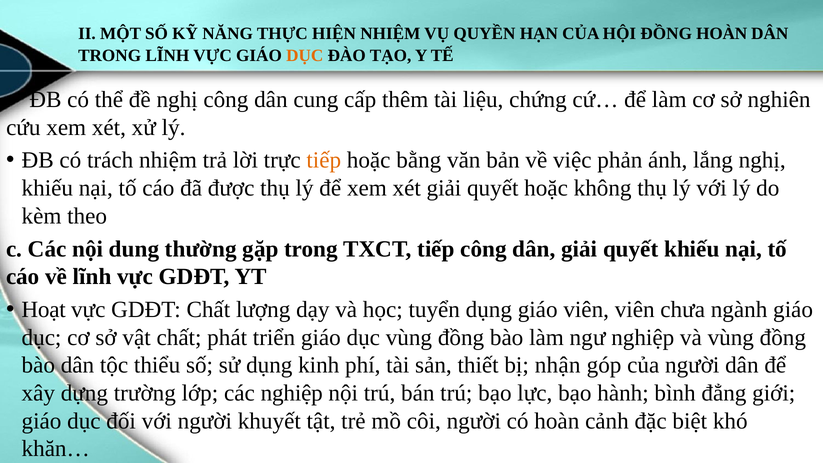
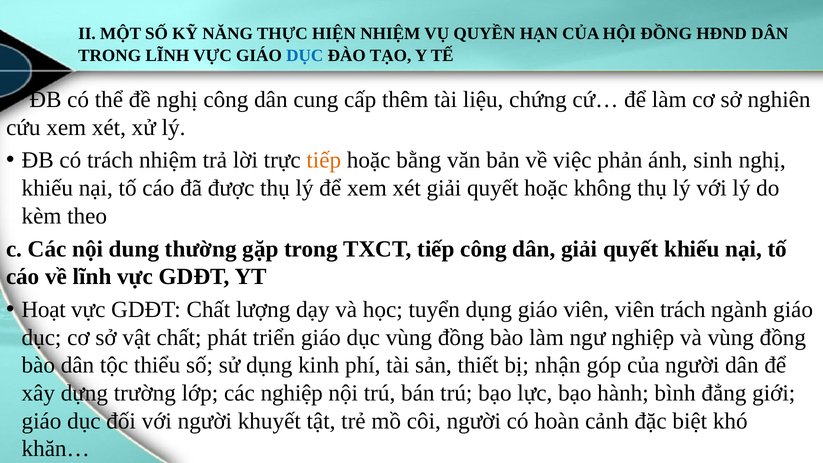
ĐỒNG HOÀN: HOÀN -> HĐND
DỤC at (305, 56) colour: orange -> blue
lắng: lắng -> sinh
viên chưa: chưa -> trách
